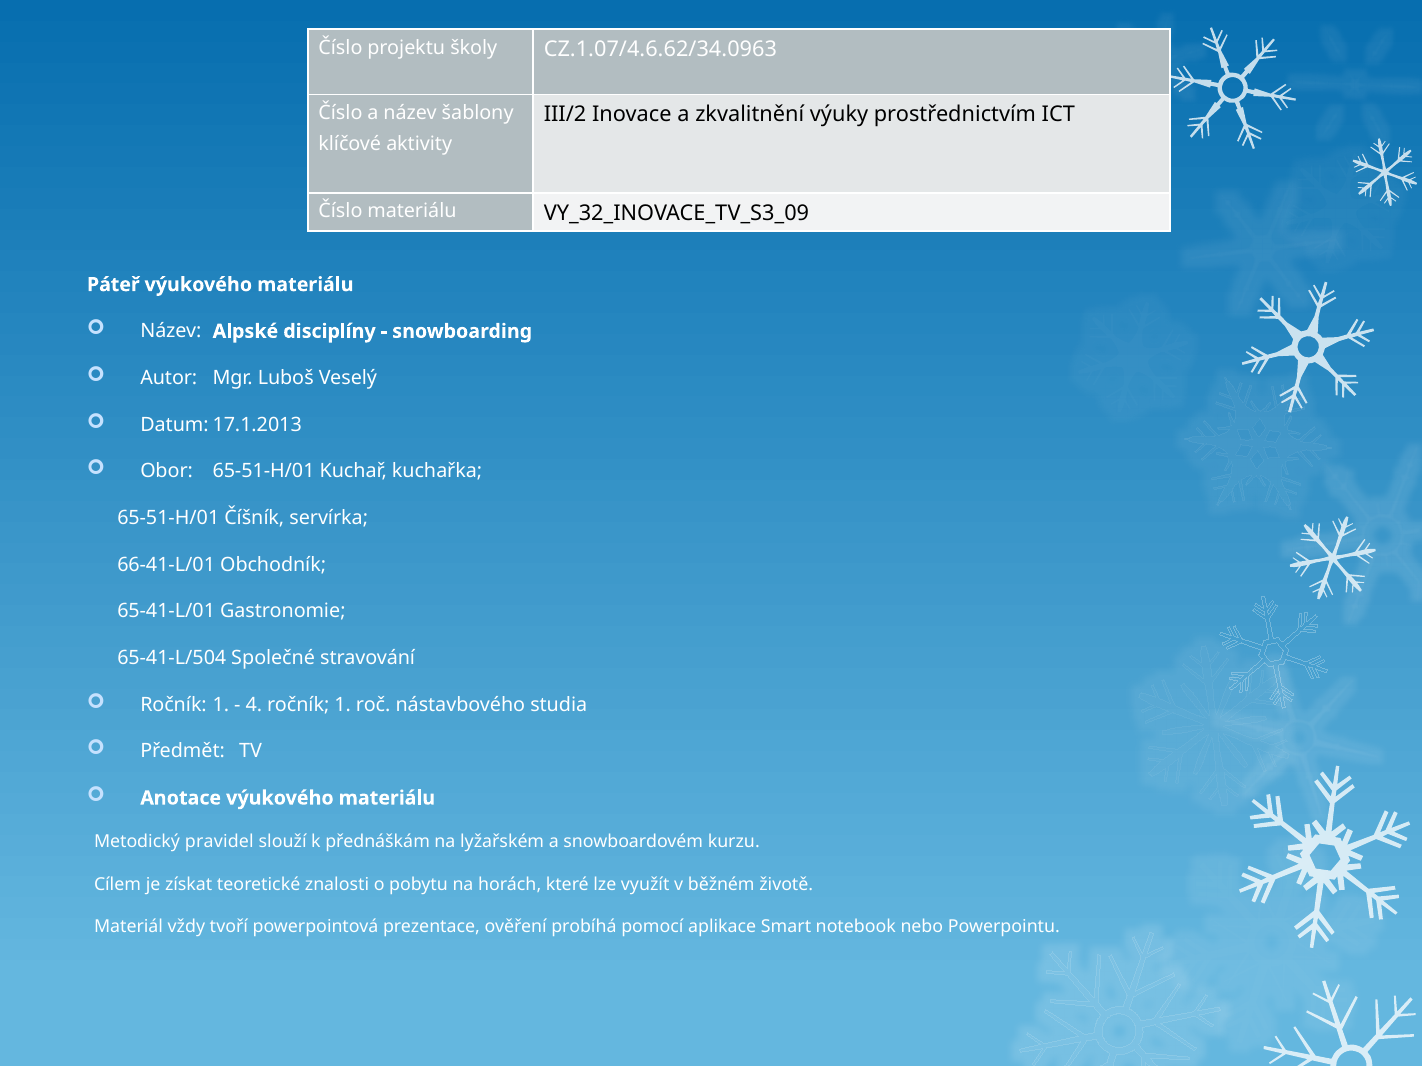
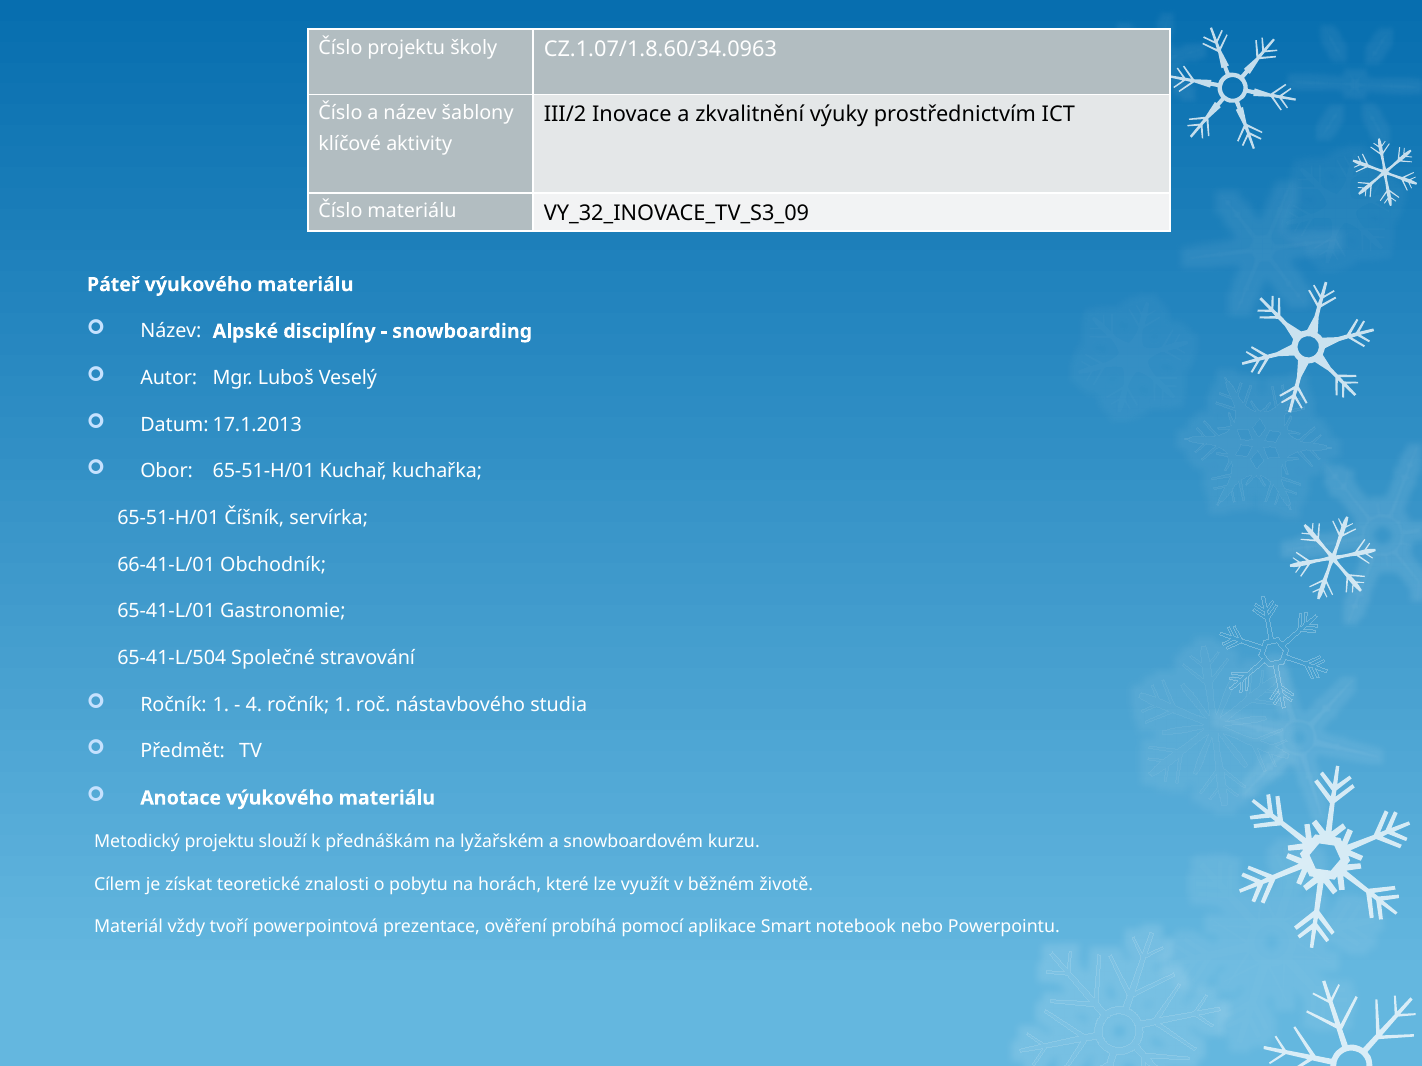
CZ.1.07/4.6.62/34.0963: CZ.1.07/4.6.62/34.0963 -> CZ.1.07/1.8.60/34.0963
Metodický pravidel: pravidel -> projektu
